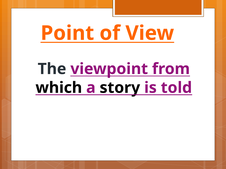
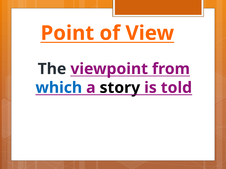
which colour: black -> blue
